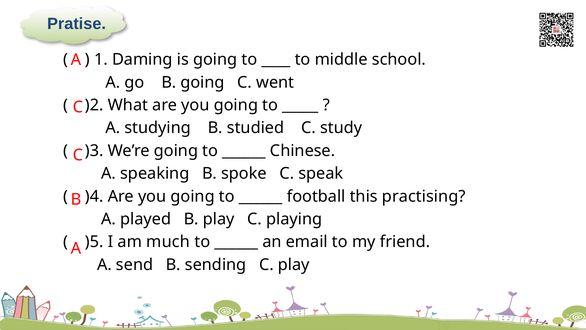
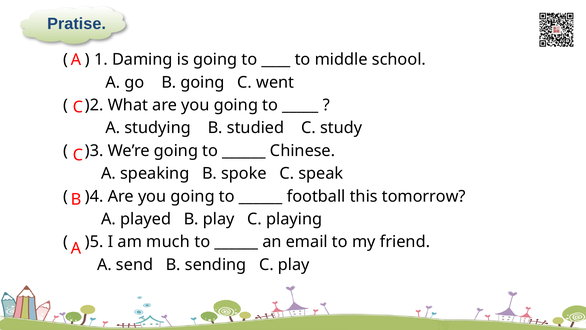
practising: practising -> tomorrow
